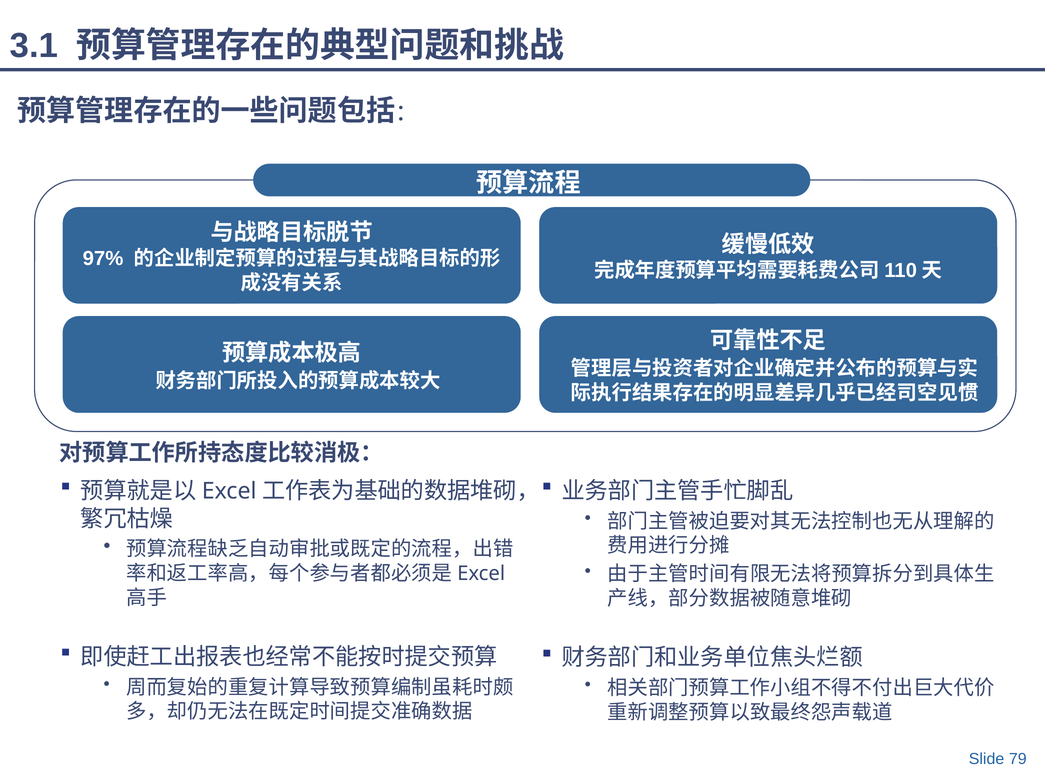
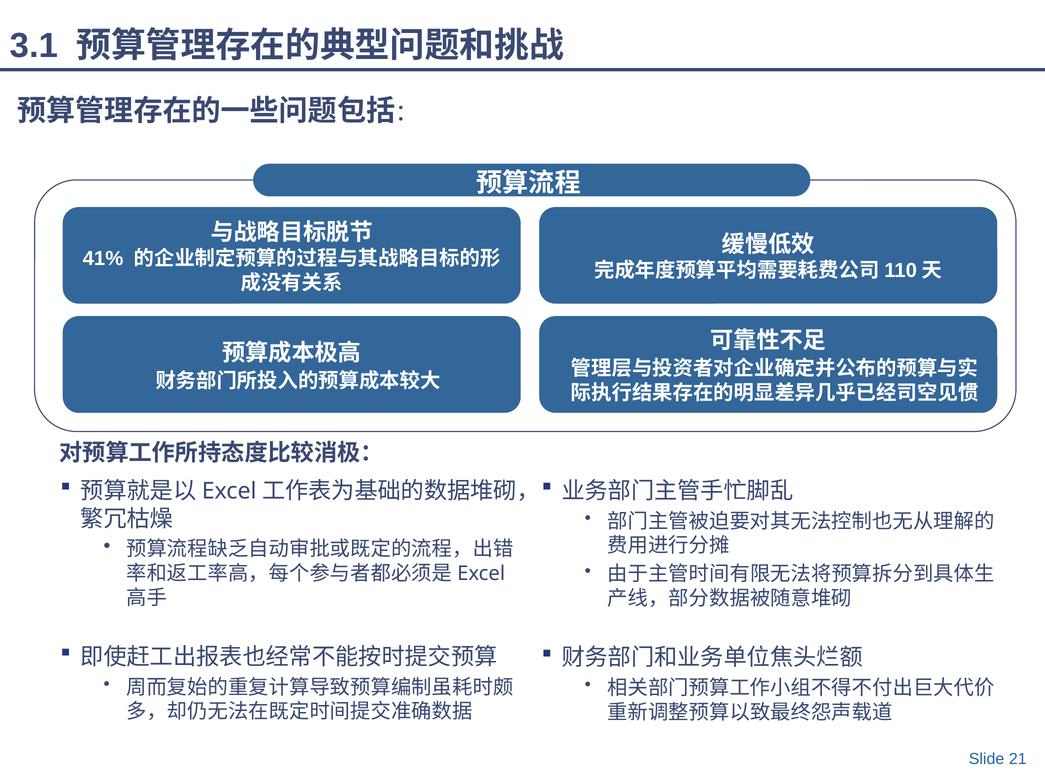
97%: 97% -> 41%
79: 79 -> 21
